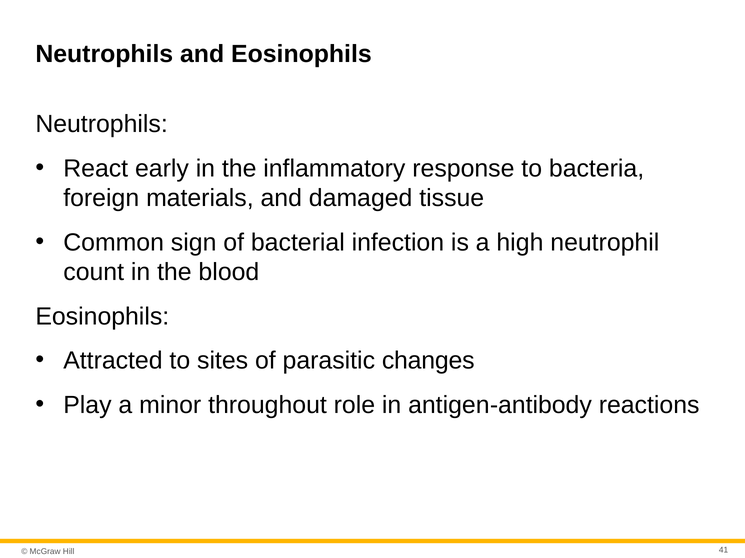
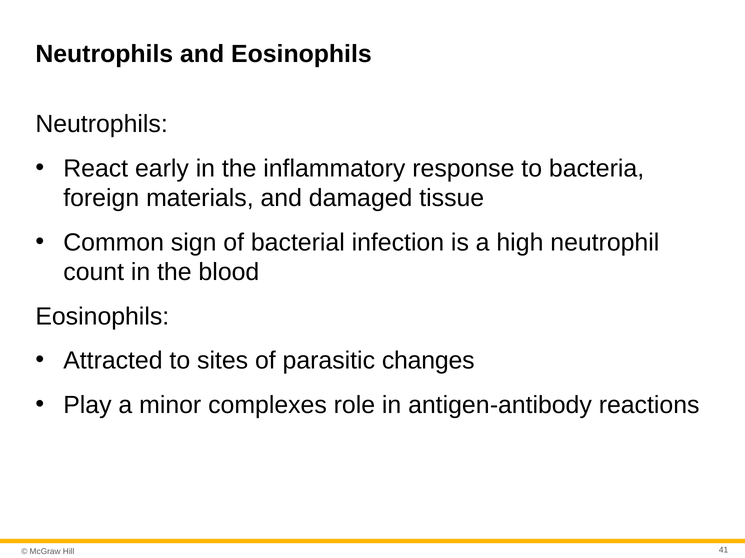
throughout: throughout -> complexes
